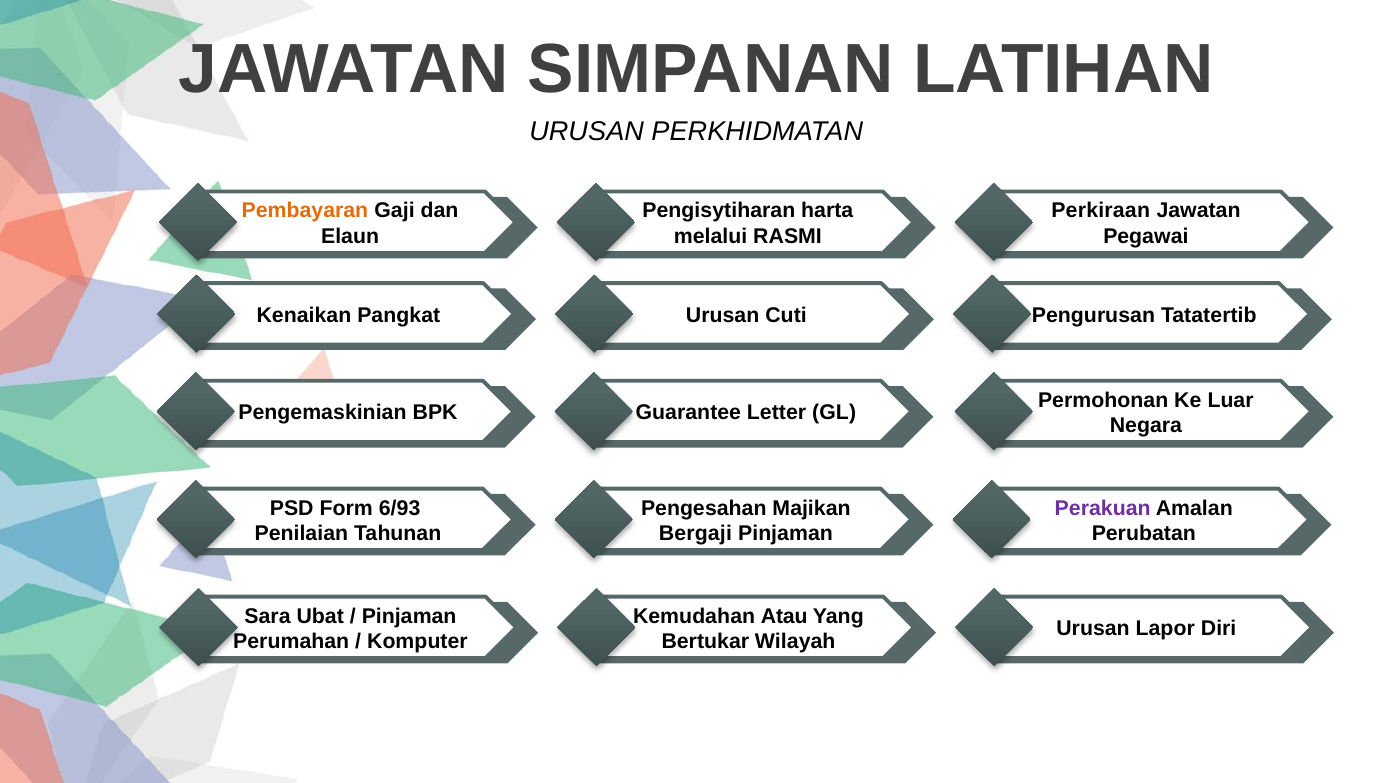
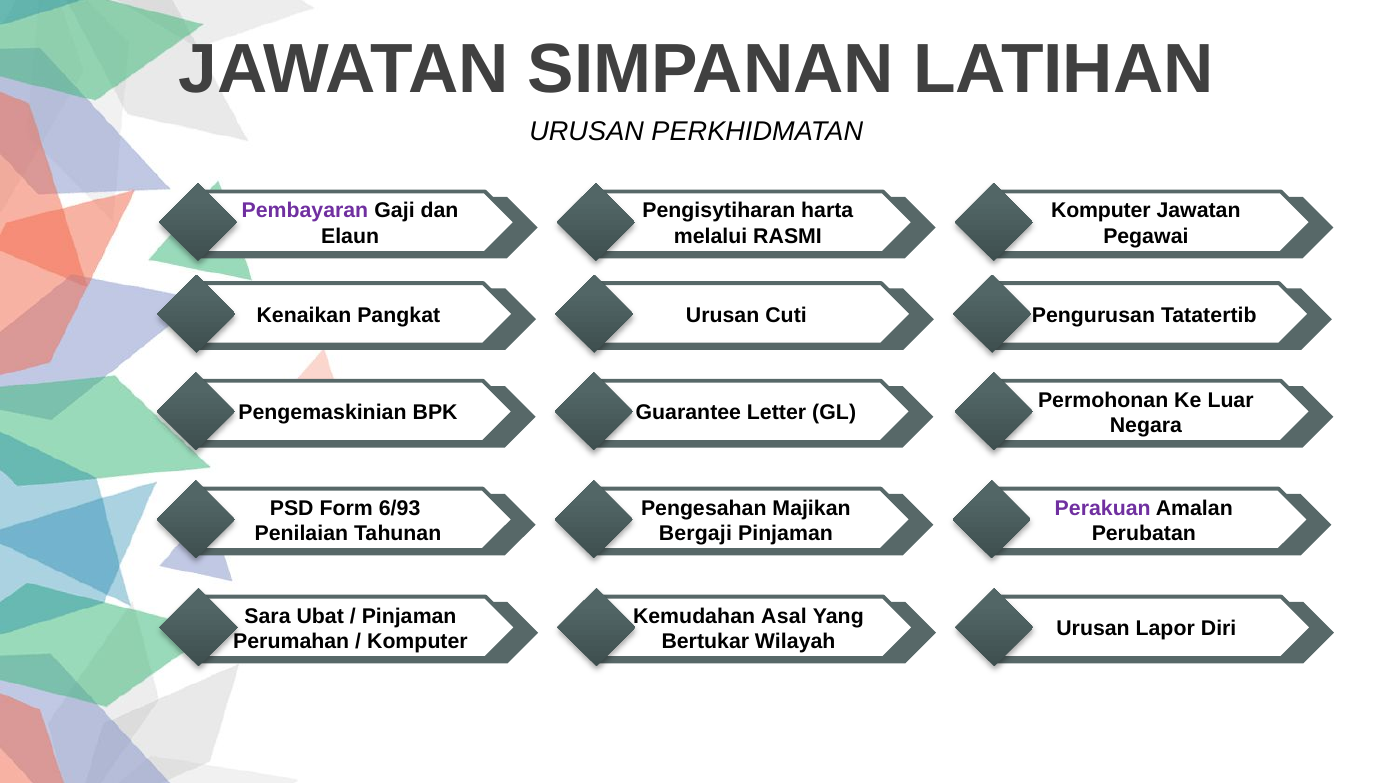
Pembayaran colour: orange -> purple
Perkiraan at (1101, 211): Perkiraan -> Komputer
Atau: Atau -> Asal
